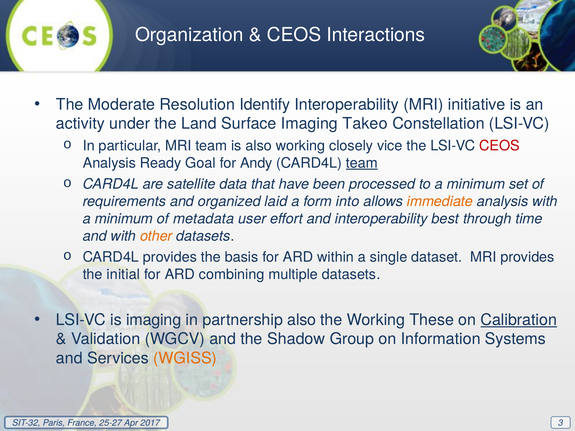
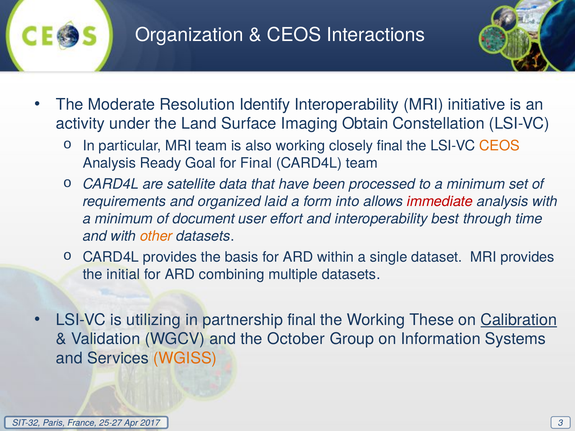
Takeo: Takeo -> Obtain
closely vice: vice -> final
CEOS at (499, 146) colour: red -> orange
for Andy: Andy -> Final
team at (362, 163) underline: present -> none
immediate colour: orange -> red
metadata: metadata -> document
is imaging: imaging -> utilizing
partnership also: also -> final
Shadow: Shadow -> October
